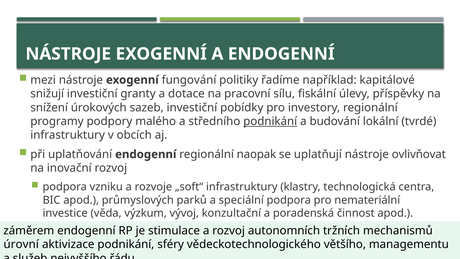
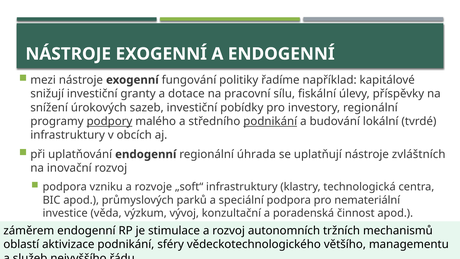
podpory underline: none -> present
naopak: naopak -> úhrada
ovlivňovat: ovlivňovat -> zvláštních
úrovní: úrovní -> oblastí
